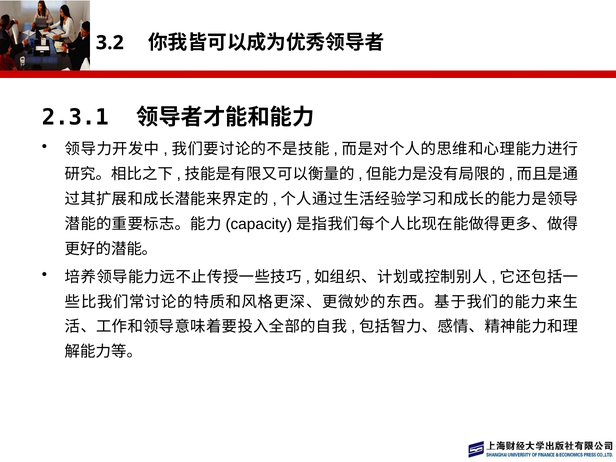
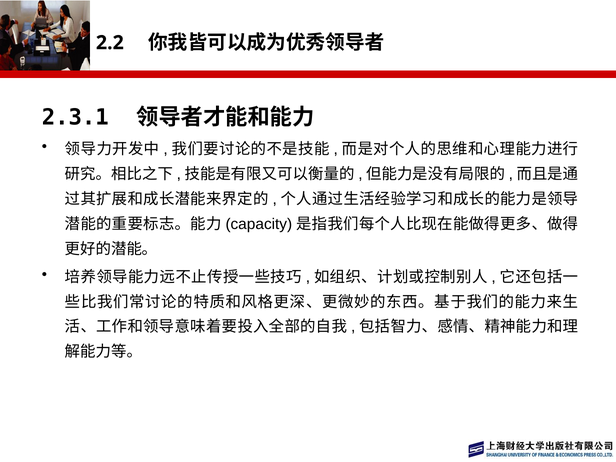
3.2: 3.2 -> 2.2
